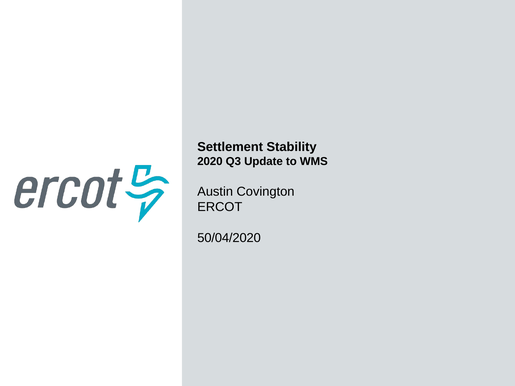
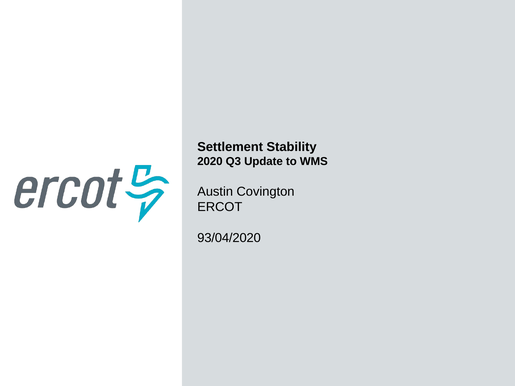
50/04/2020: 50/04/2020 -> 93/04/2020
